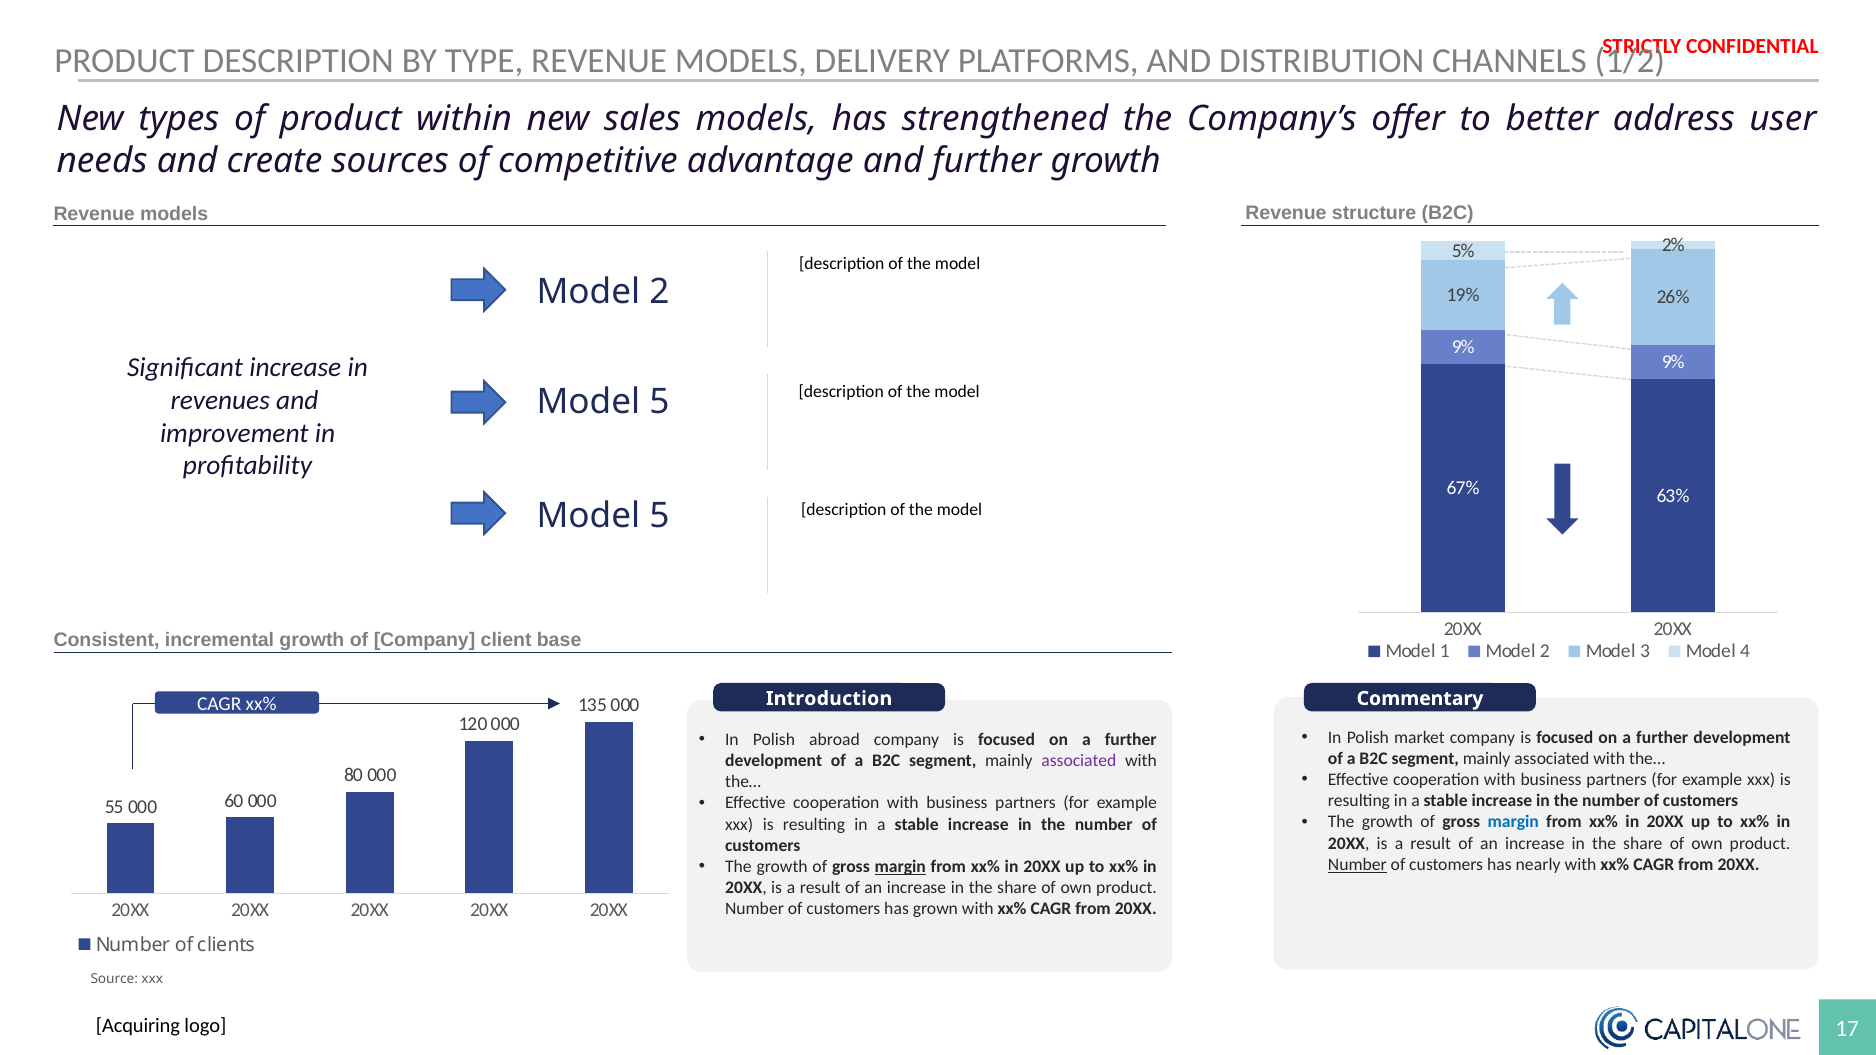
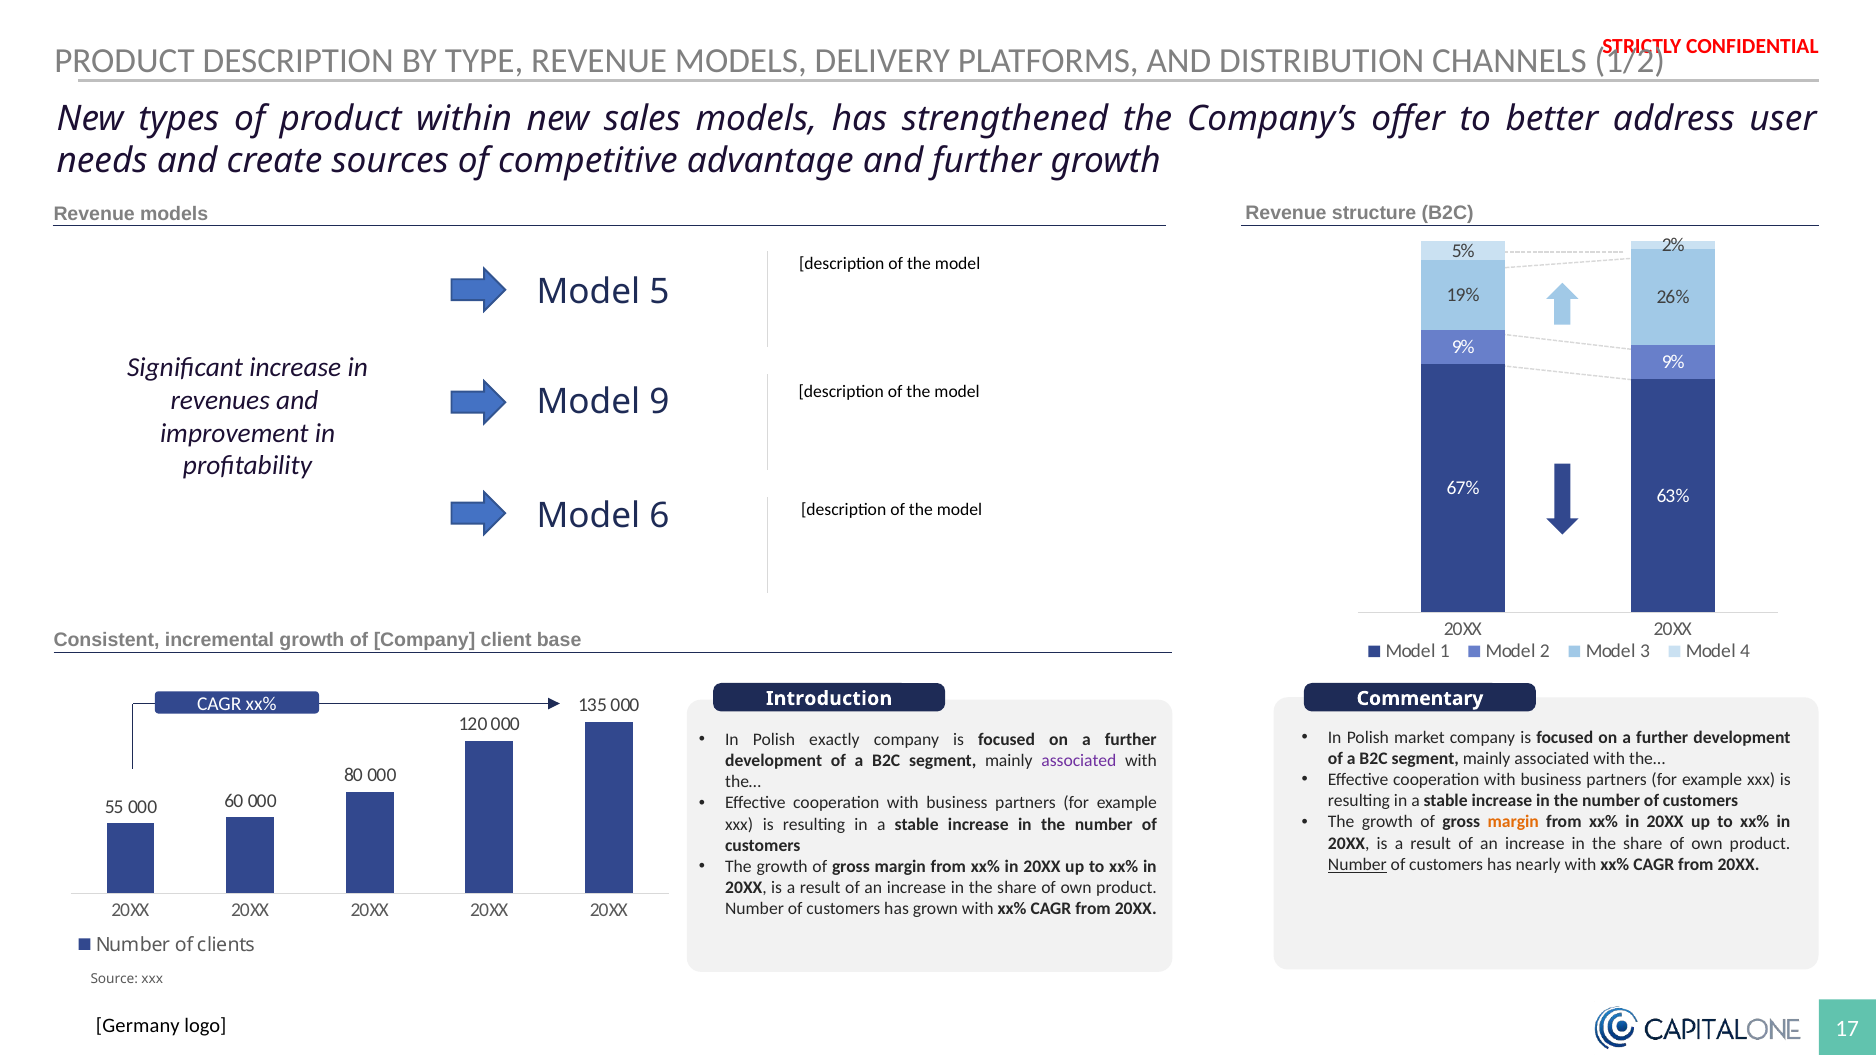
2 at (659, 292): 2 -> 5
5 at (659, 402): 5 -> 9
5 at (659, 516): 5 -> 6
abroad: abroad -> exactly
margin at (1513, 822) colour: blue -> orange
margin at (900, 867) underline: present -> none
Acquiring: Acquiring -> Germany
